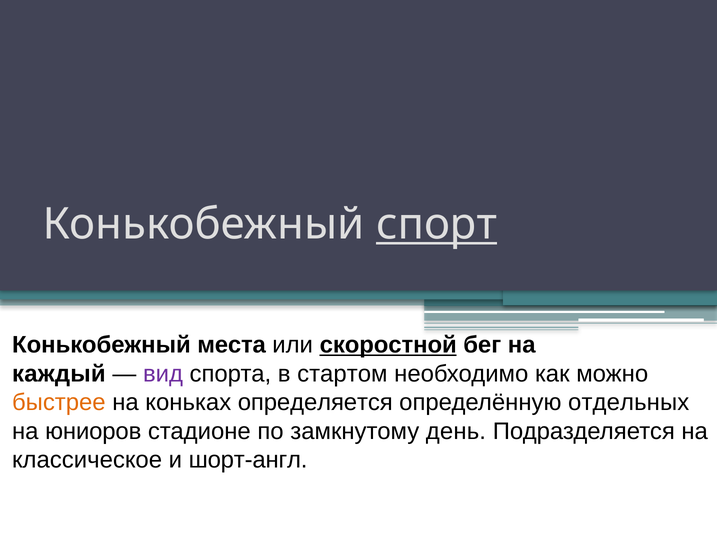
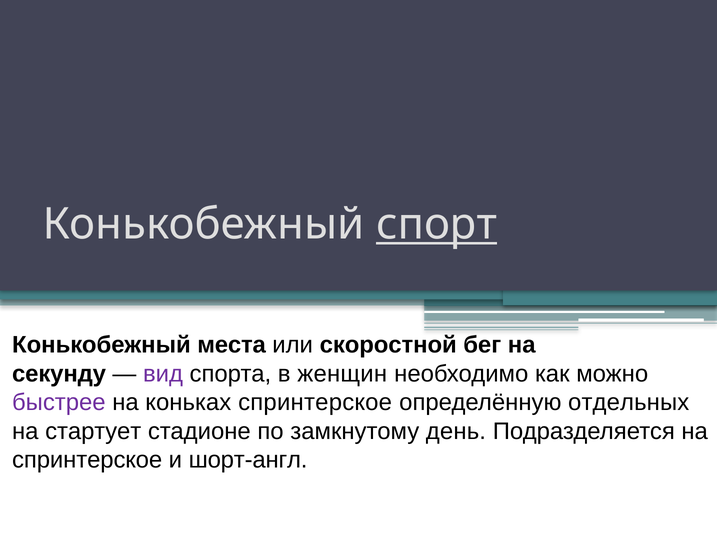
скоростной underline: present -> none
каждый: каждый -> секунду
стартом: стартом -> женщин
быстрее colour: orange -> purple
коньках определяется: определяется -> спринтерское
юниоров: юниоров -> стартует
классическое at (87, 460): классическое -> спринтерское
